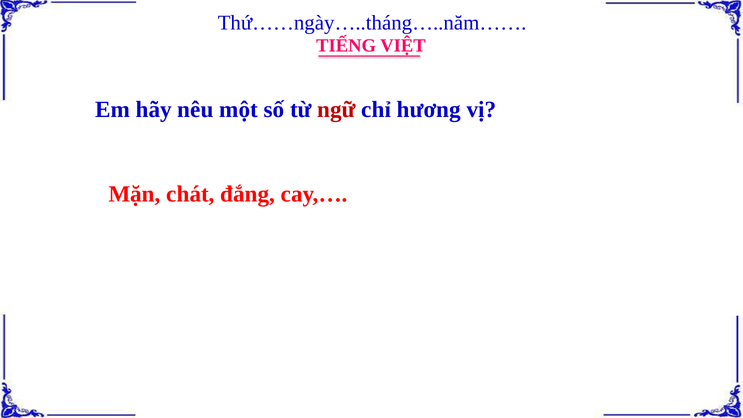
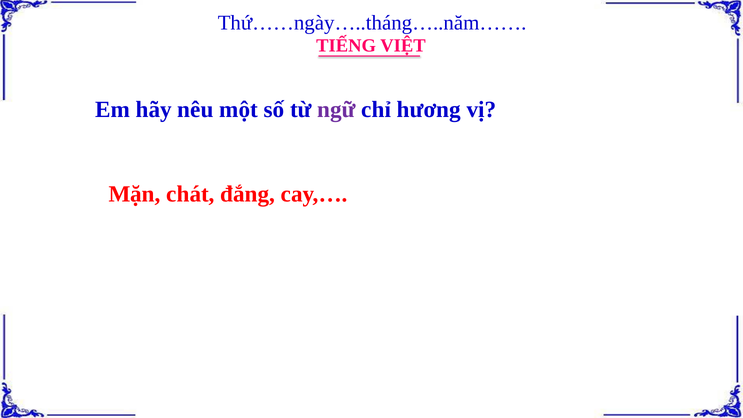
ngữ colour: red -> purple
